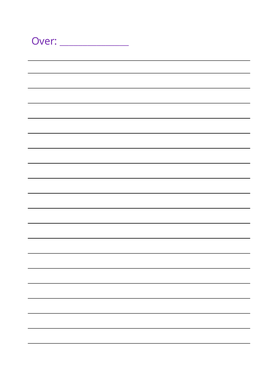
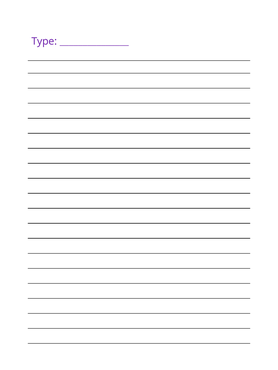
Over: Over -> Type
